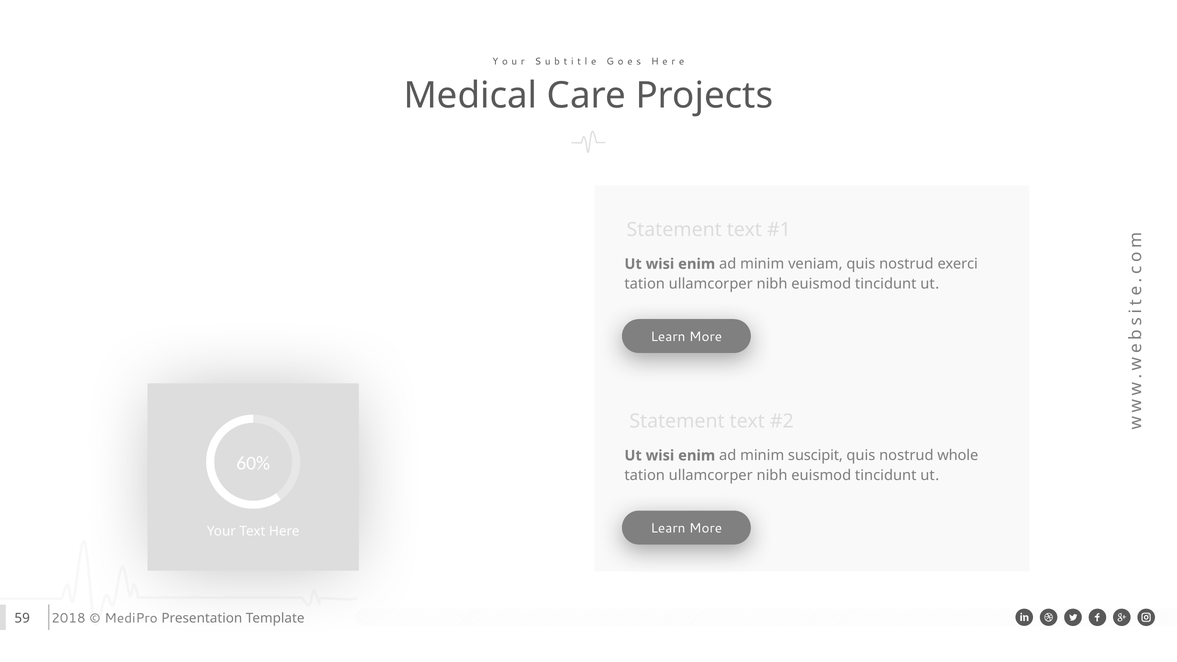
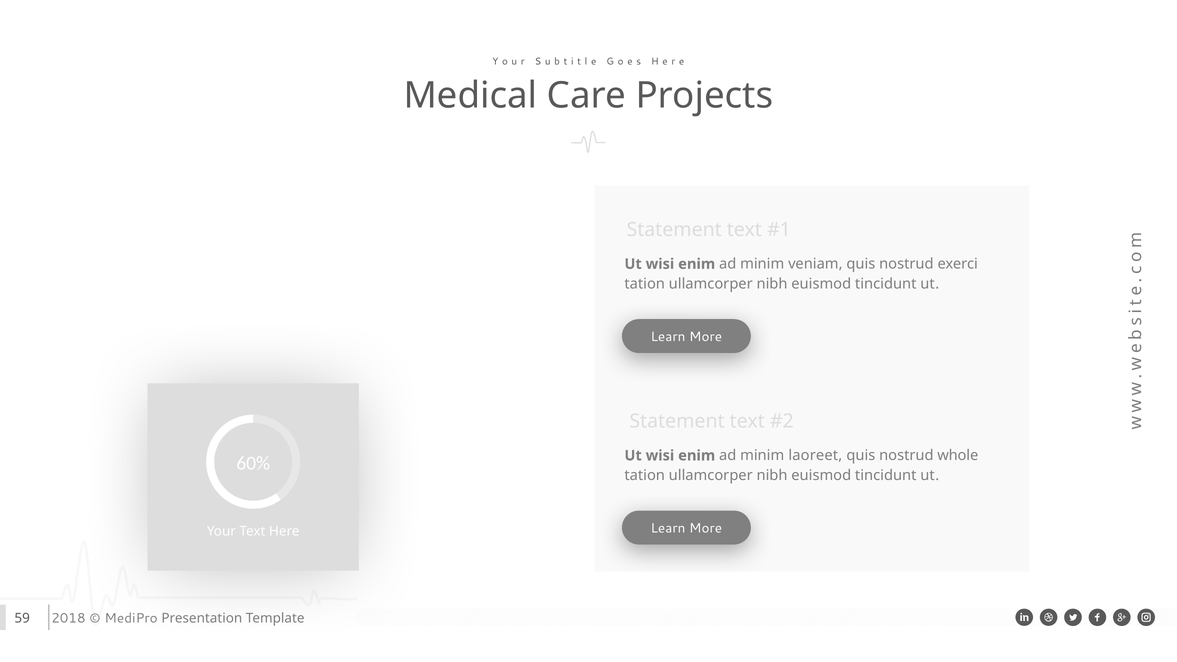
suscipit: suscipit -> laoreet
